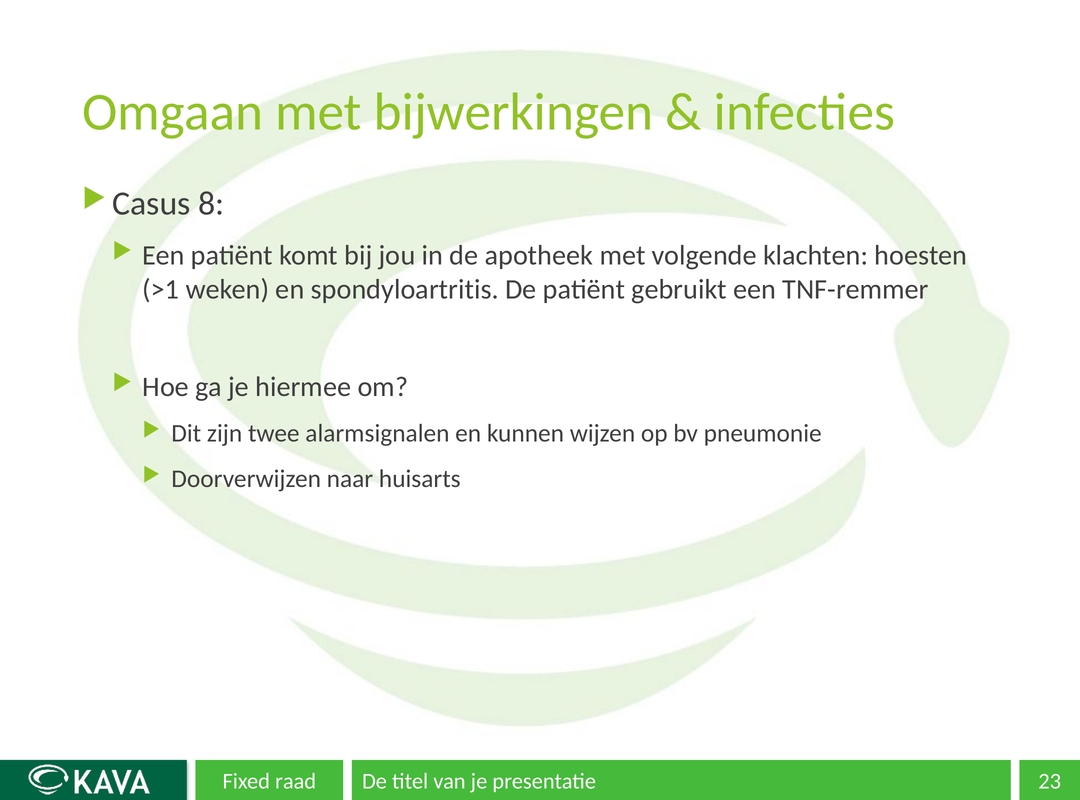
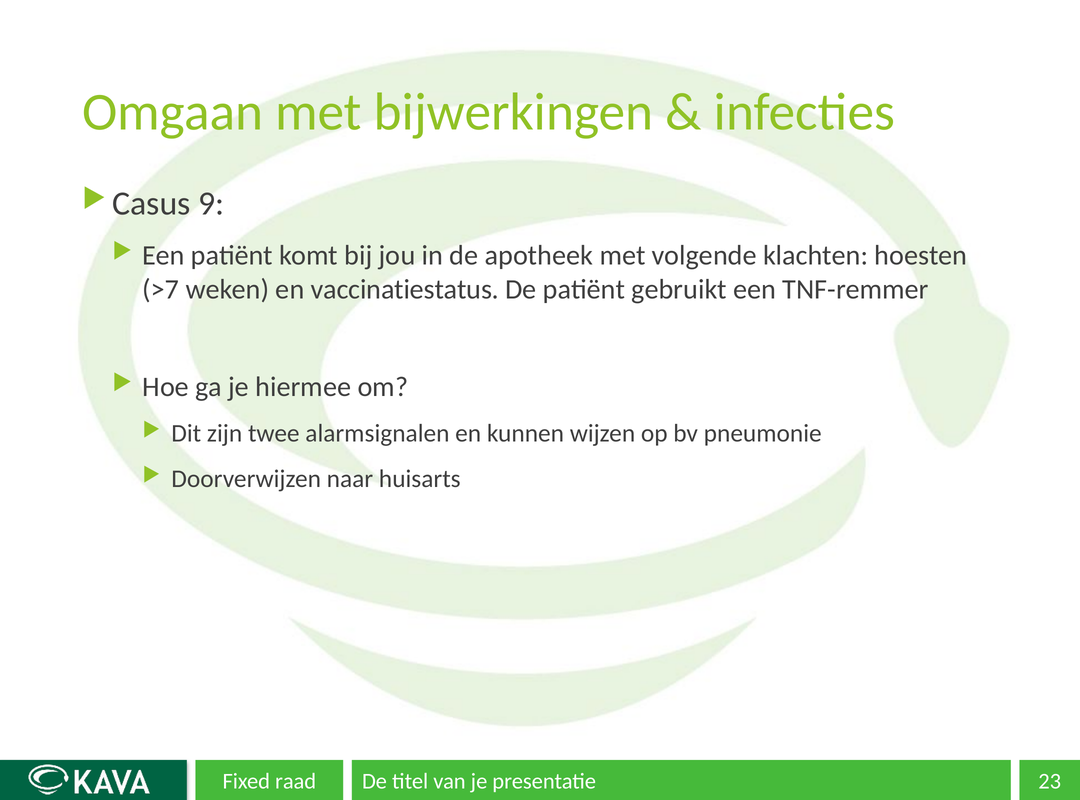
8: 8 -> 9
>1: >1 -> >7
spondyloartritis: spondyloartritis -> vaccinatiestatus
